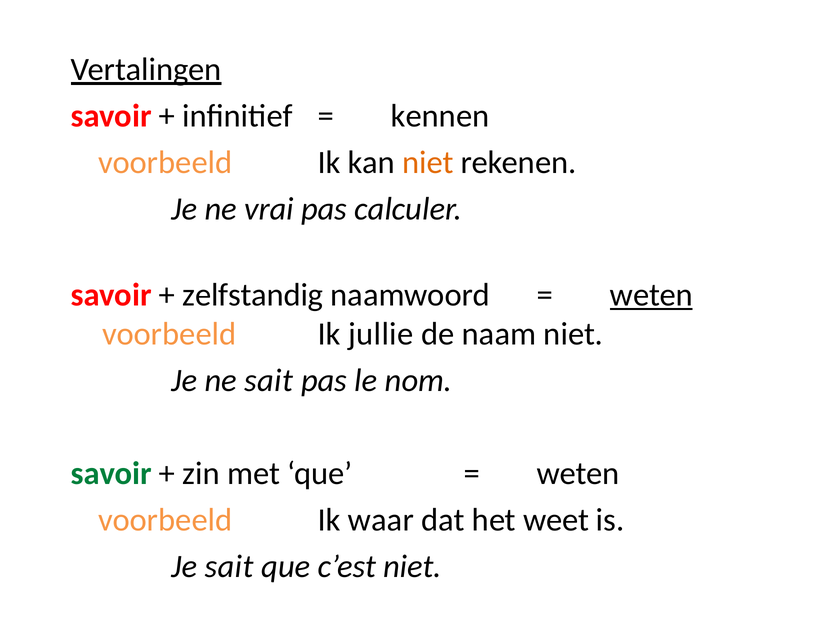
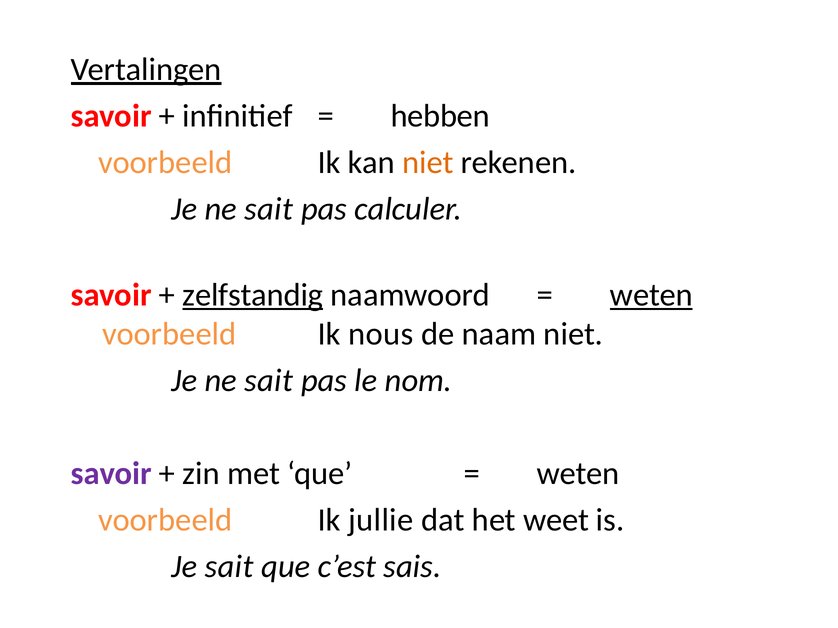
kennen: kennen -> hebben
vrai at (269, 209): vrai -> sait
zelfstandig underline: none -> present
jullie: jullie -> nous
savoir at (111, 474) colour: green -> purple
waar: waar -> jullie
c’est niet: niet -> sais
